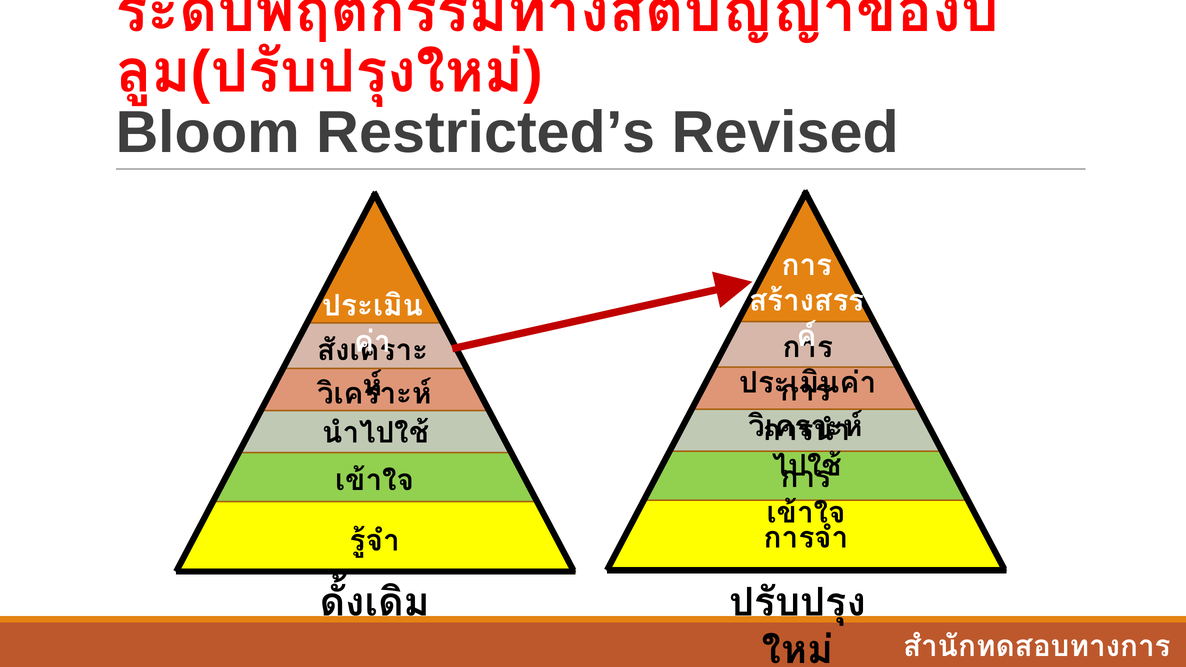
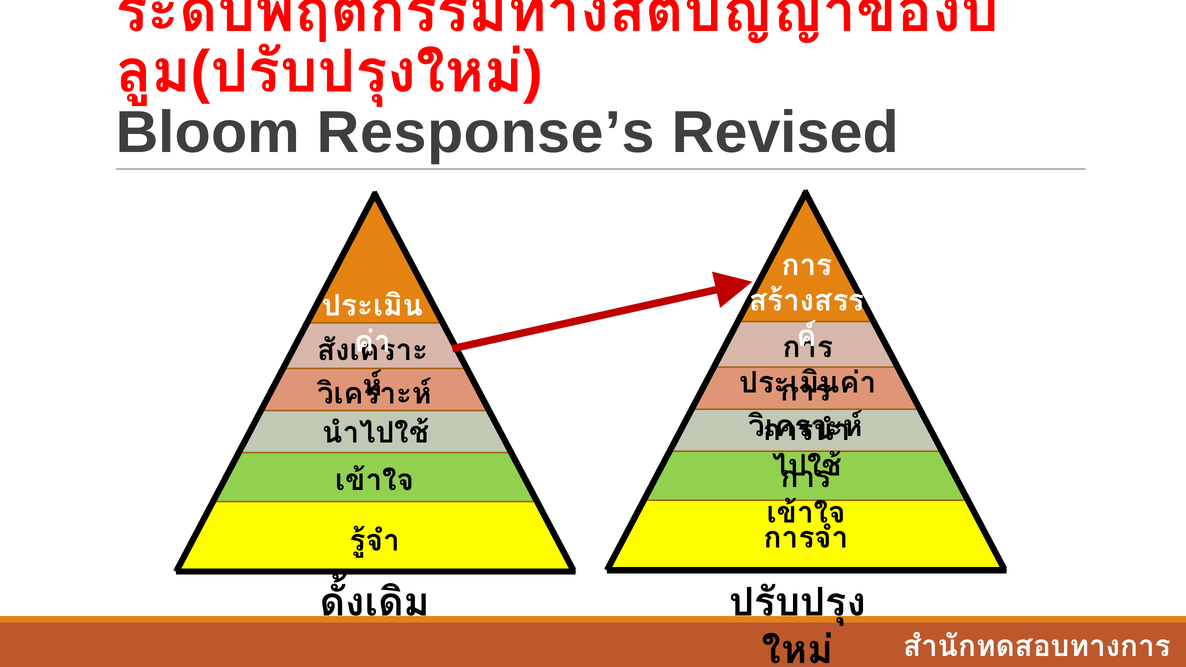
Restricted’s: Restricted’s -> Response’s
